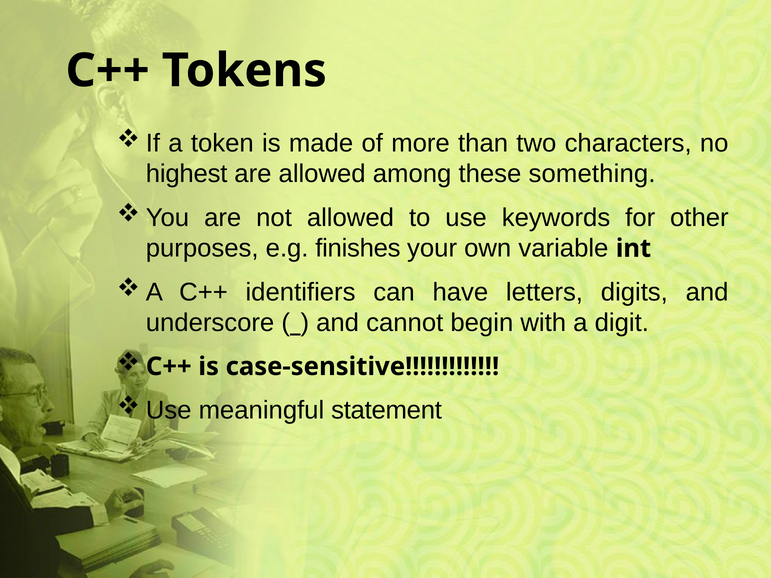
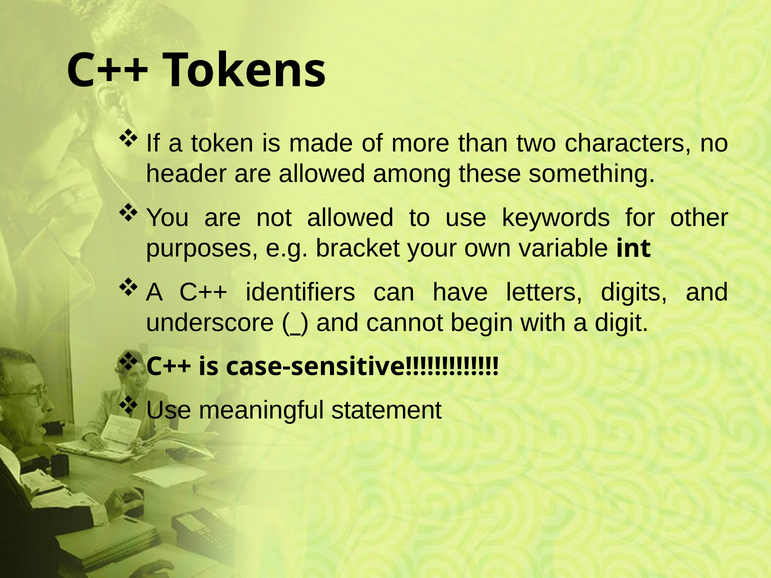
highest: highest -> header
finishes: finishes -> bracket
